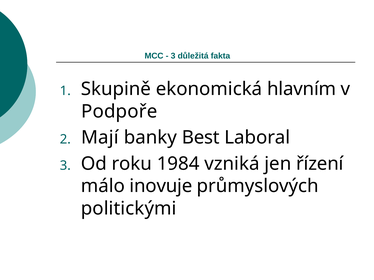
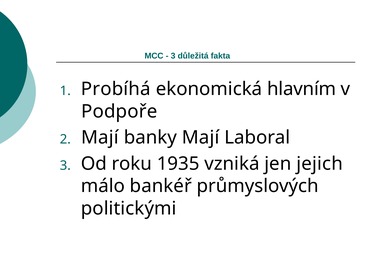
Skupině: Skupině -> Probíhá
banky Best: Best -> Mají
1984: 1984 -> 1935
řízení: řízení -> jejich
inovuje: inovuje -> bankéř
